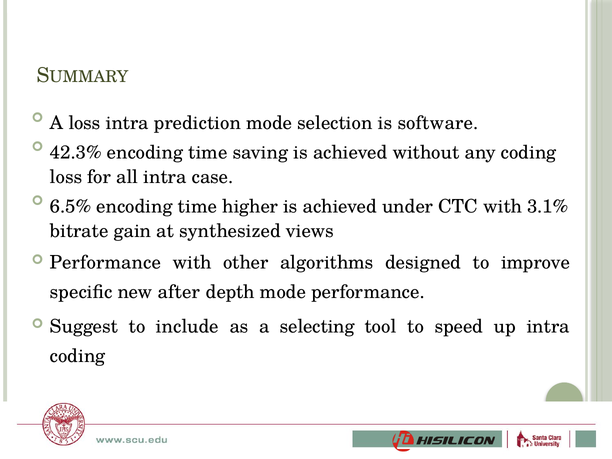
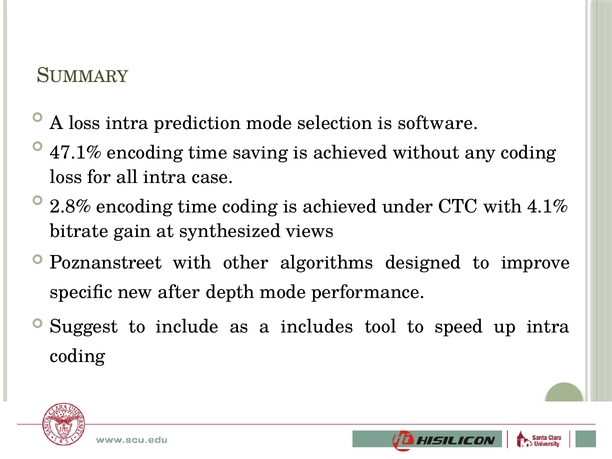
42.3%: 42.3% -> 47.1%
6.5%: 6.5% -> 2.8%
time higher: higher -> coding
3.1%: 3.1% -> 4.1%
Performance at (106, 263): Performance -> Poznanstreet
selecting: selecting -> includes
